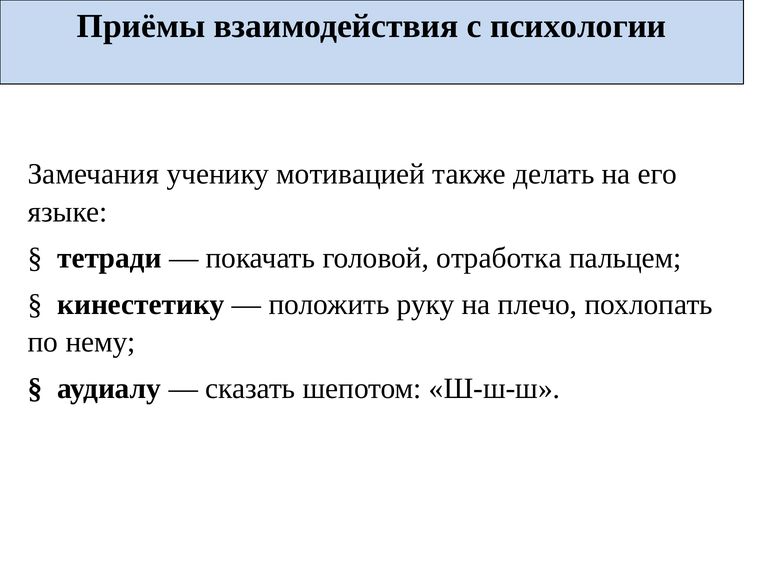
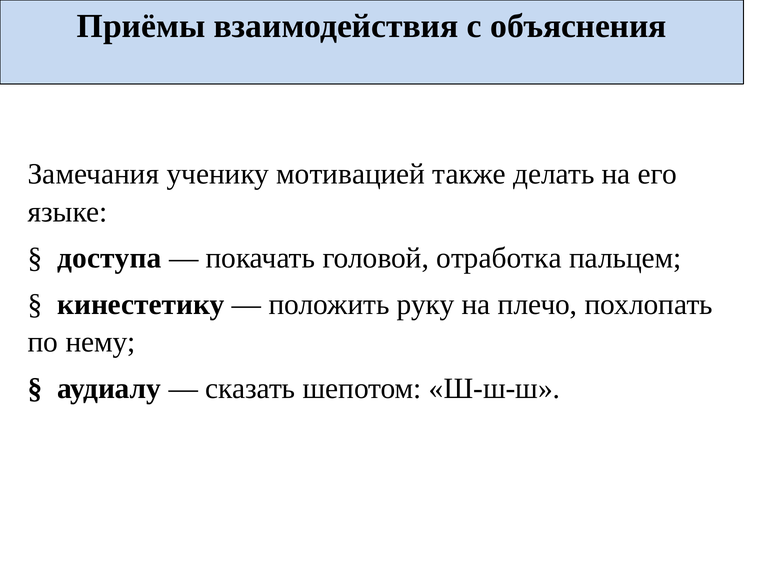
психологии: психологии -> объяснения
тетради: тетради -> доступа
